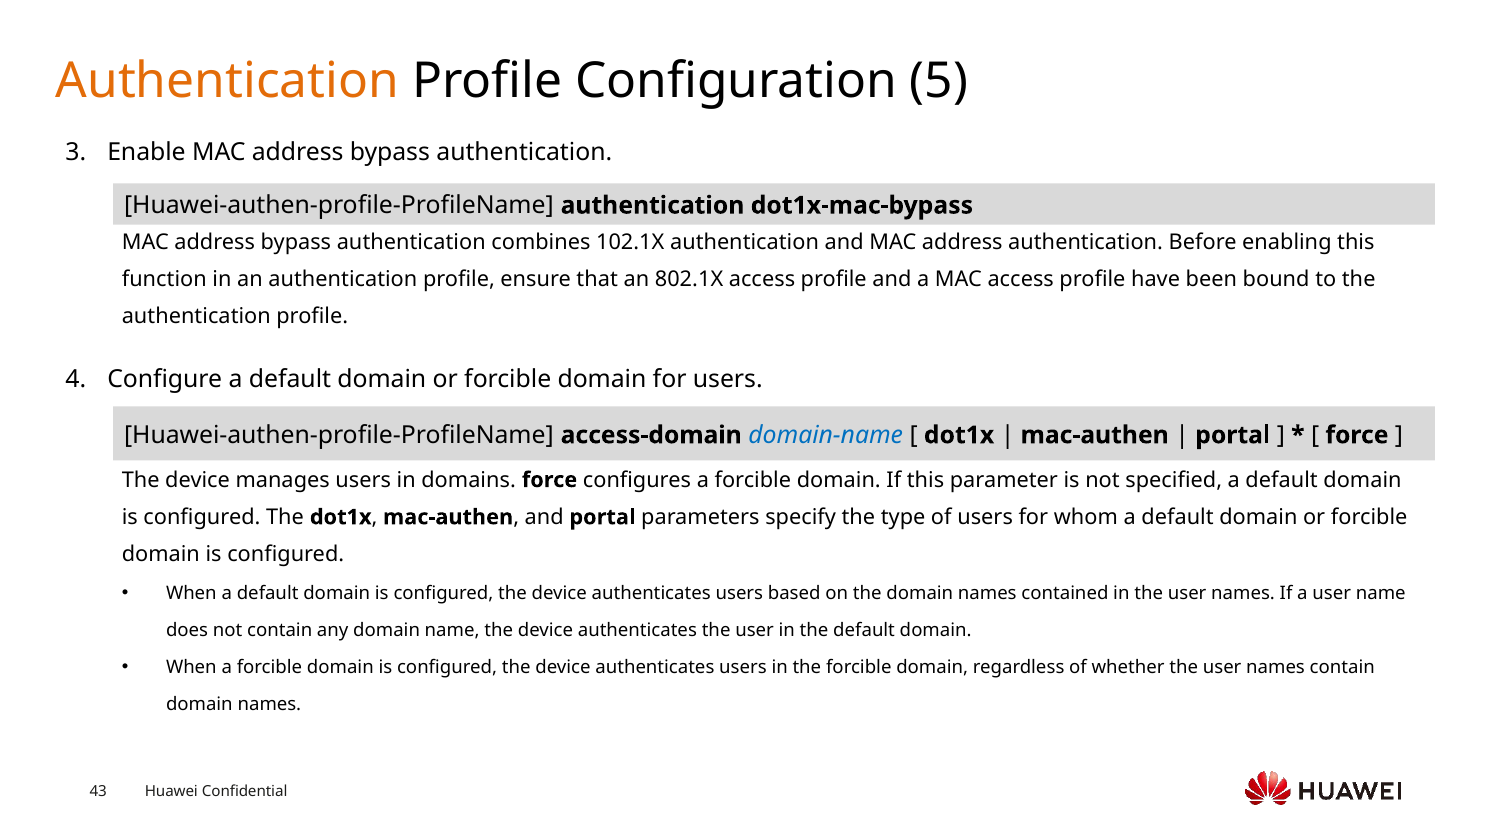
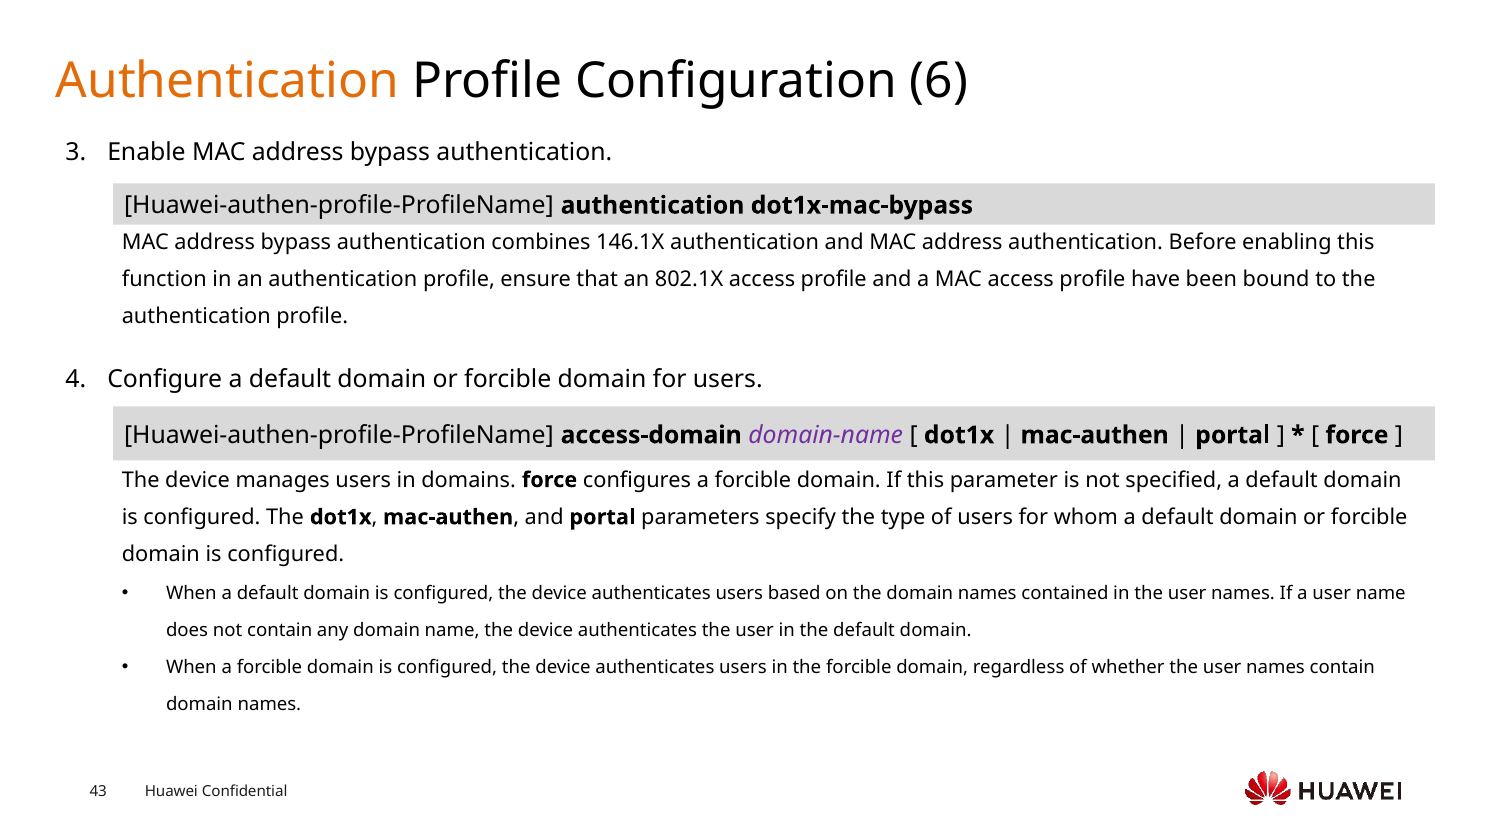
5: 5 -> 6
102.1X: 102.1X -> 146.1X
domain-name colour: blue -> purple
